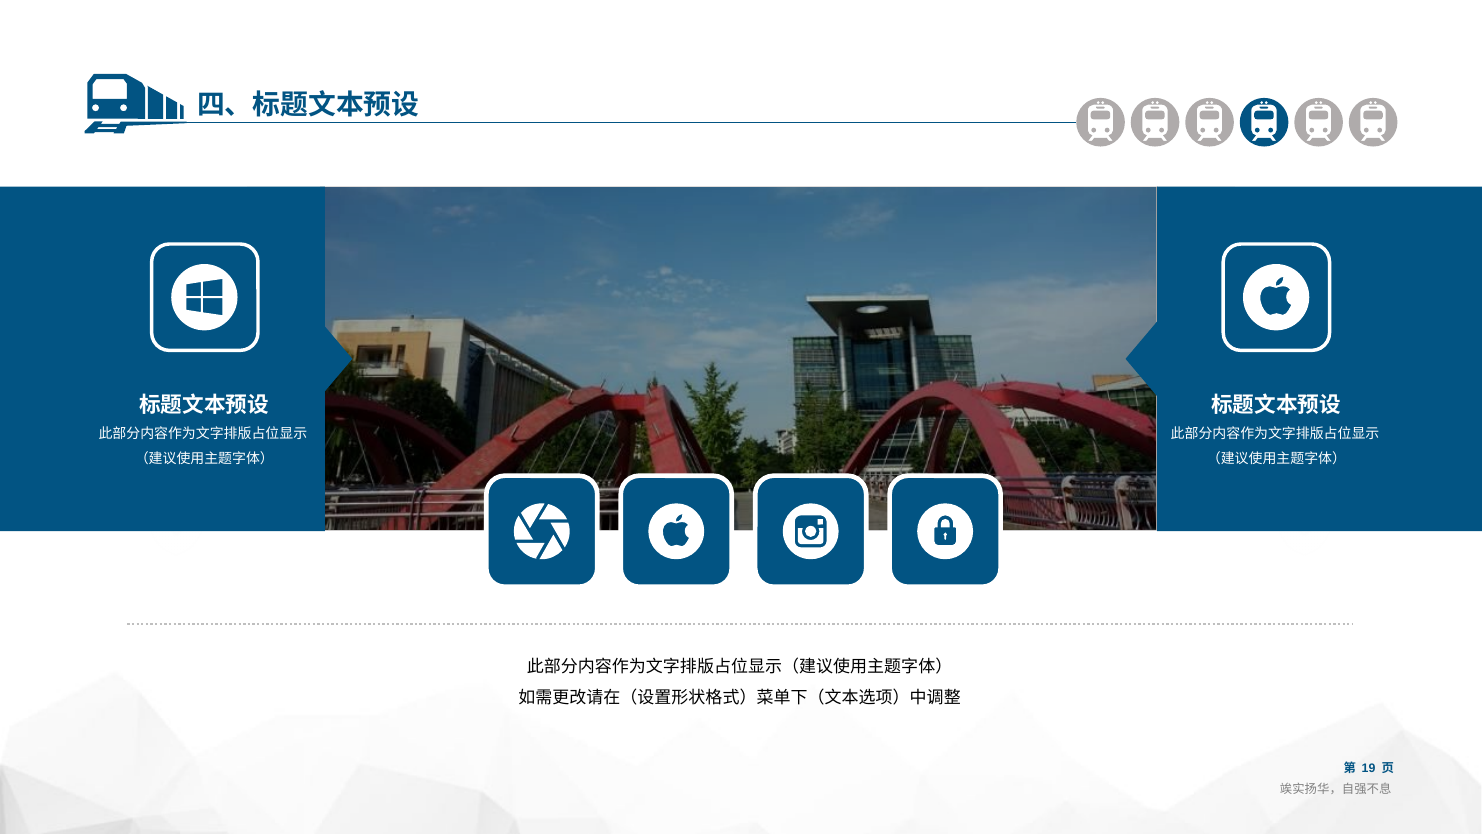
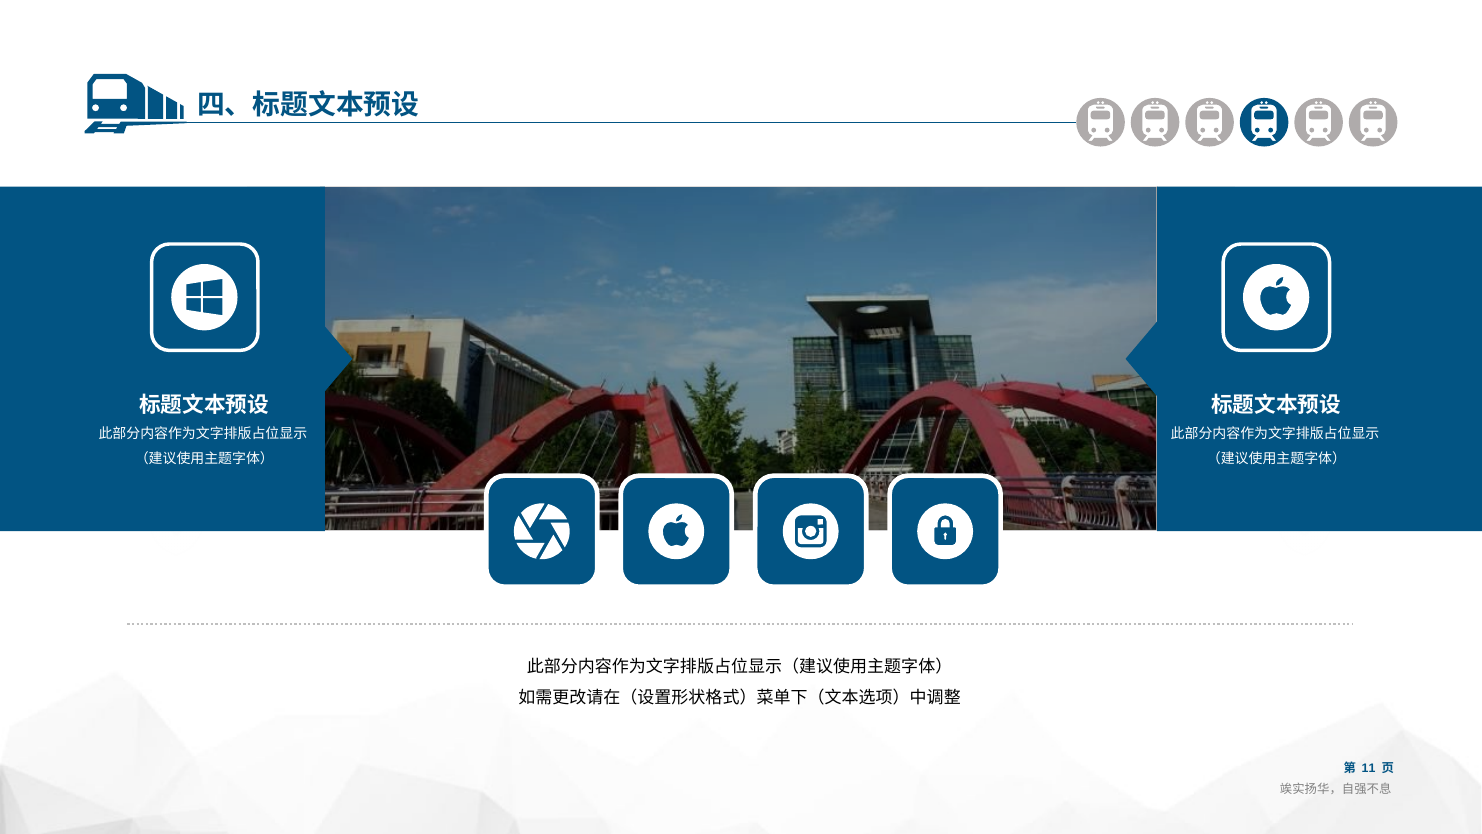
19: 19 -> 11
